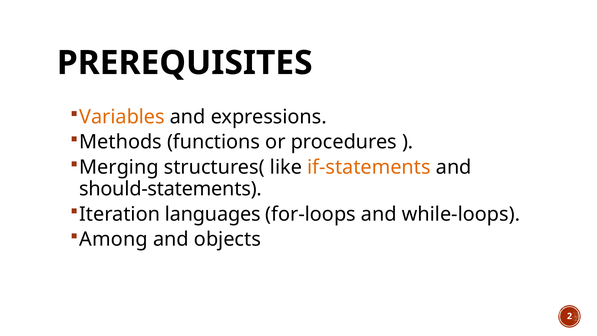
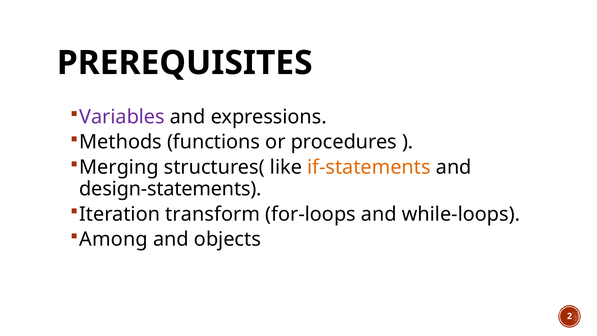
Variables colour: orange -> purple
should-statements: should-statements -> design-statements
languages: languages -> transform
